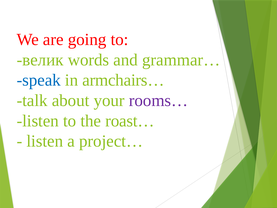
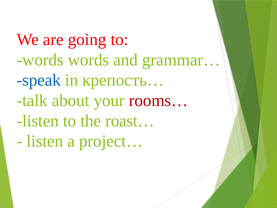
велик at (40, 60): велик -> words
armchairs…: armchairs… -> крепость…
rooms… colour: purple -> red
